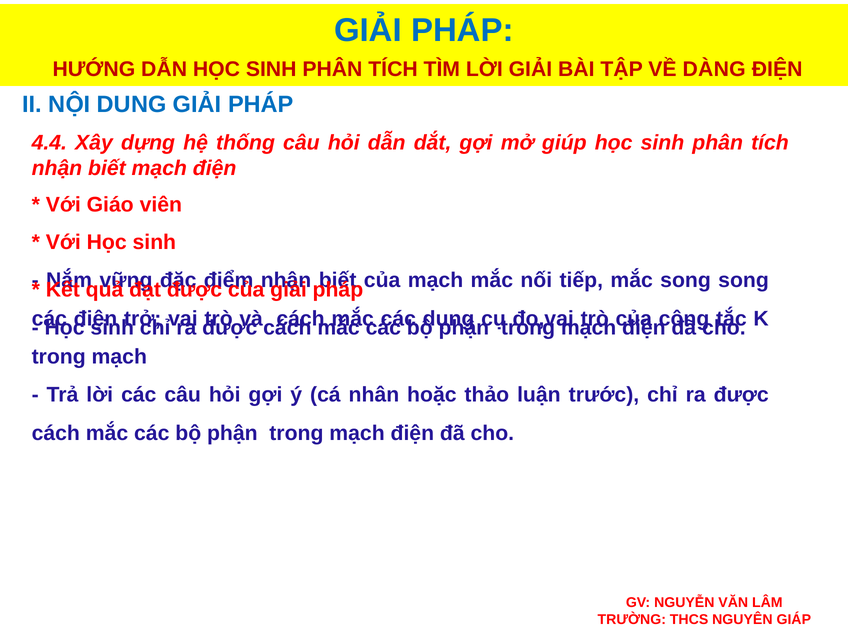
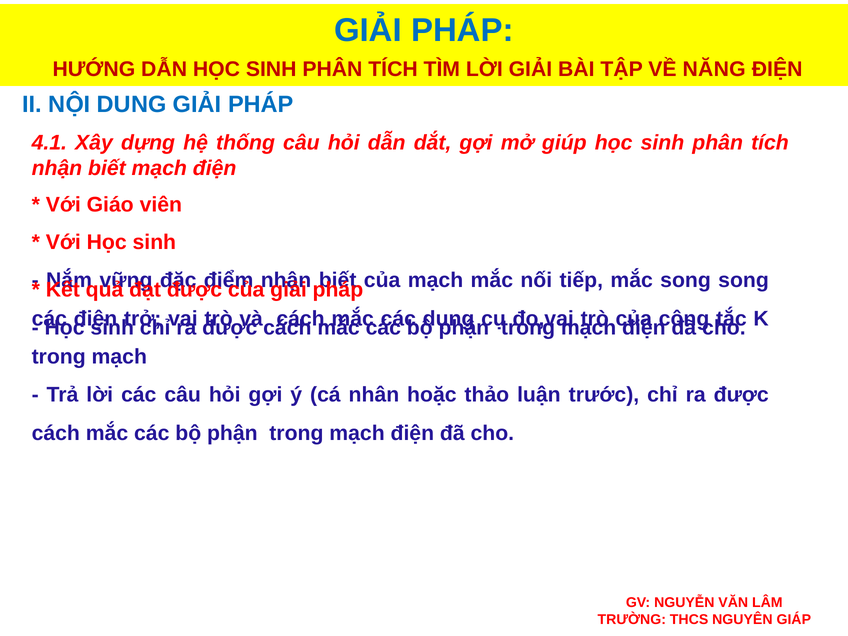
DÀNG: DÀNG -> NĂNG
4.4: 4.4 -> 4.1
